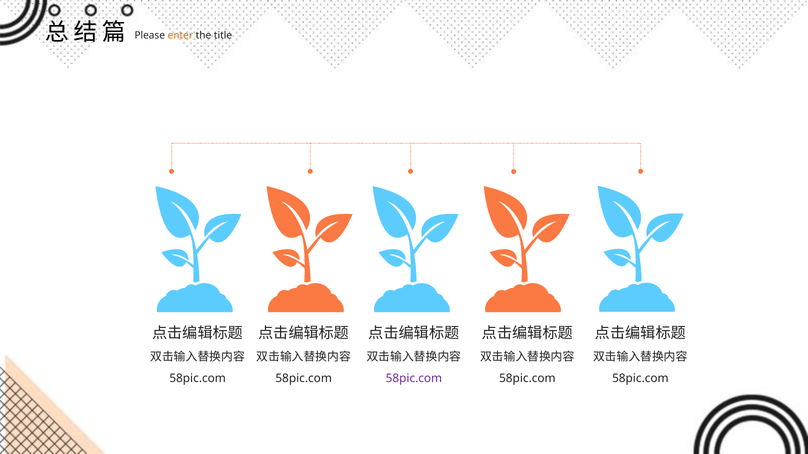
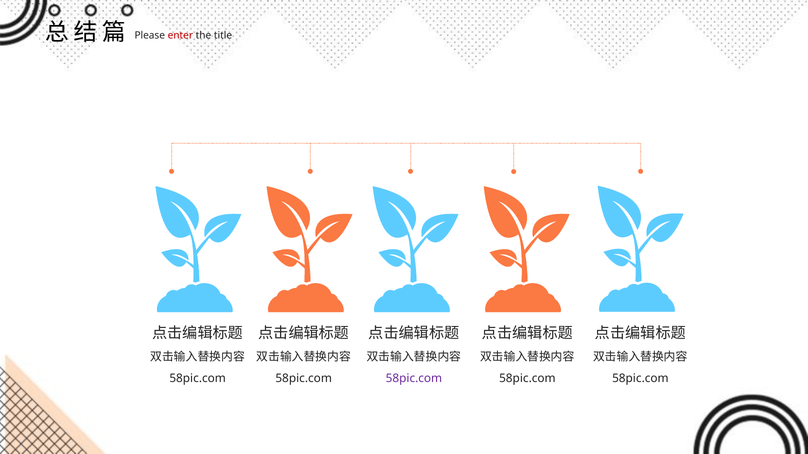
enter colour: orange -> red
